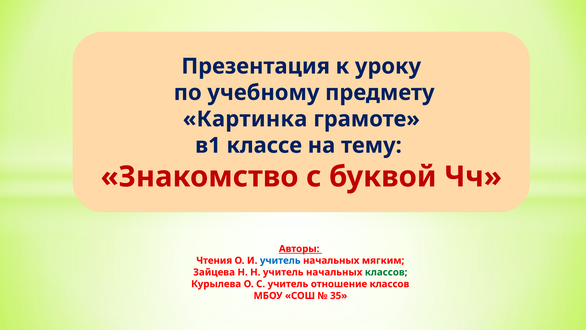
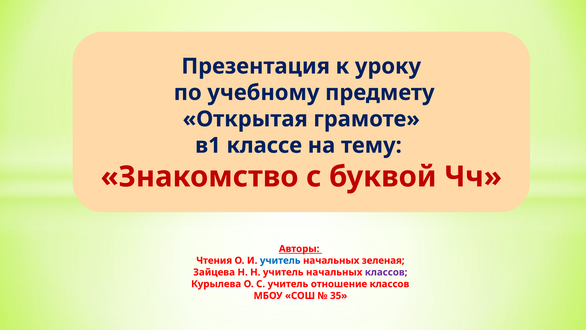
Картинка: Картинка -> Открытая
мягким: мягким -> зеленая
классов at (386, 272) colour: green -> purple
